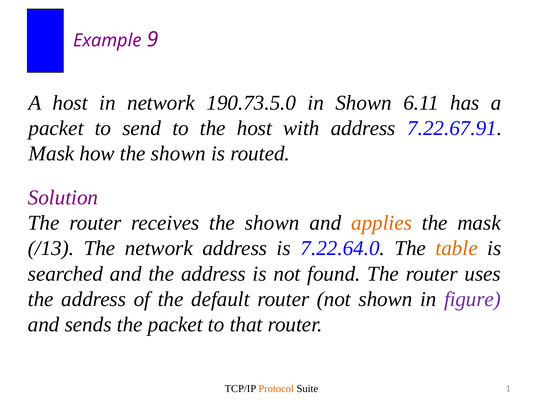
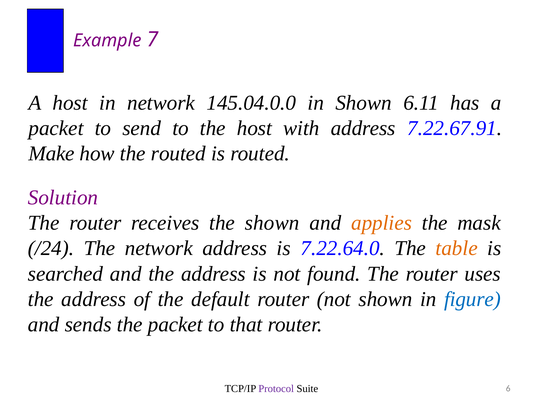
9: 9 -> 7
190.73.5.0: 190.73.5.0 -> 145.04.0.0
Mask at (51, 153): Mask -> Make
how the shown: shown -> routed
/13: /13 -> /24
figure colour: purple -> blue
Protocol colour: orange -> purple
1: 1 -> 6
